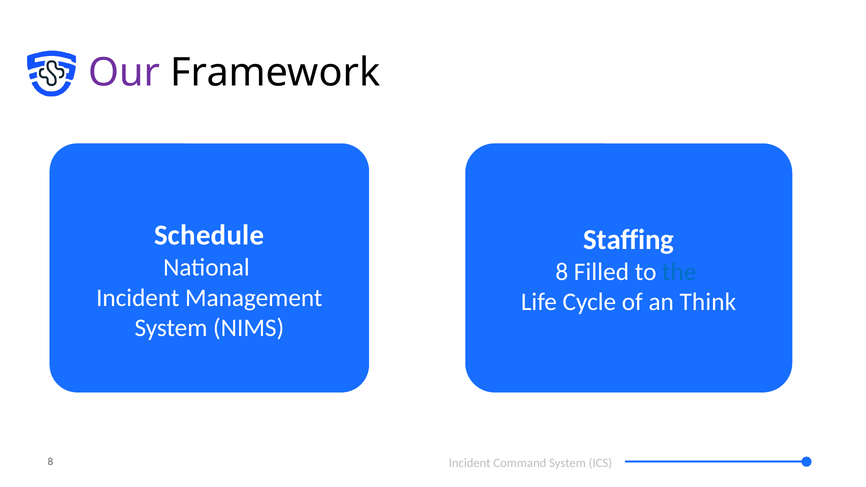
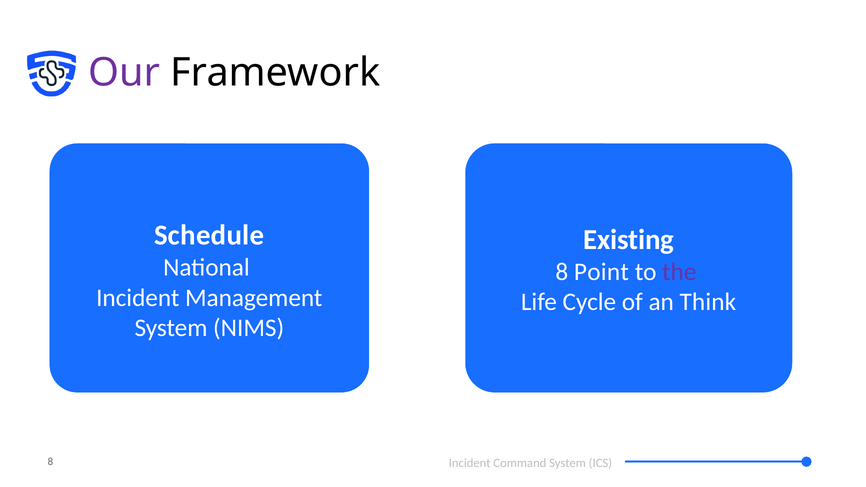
Staffing: Staffing -> Existing
Filled: Filled -> Point
the colour: blue -> purple
